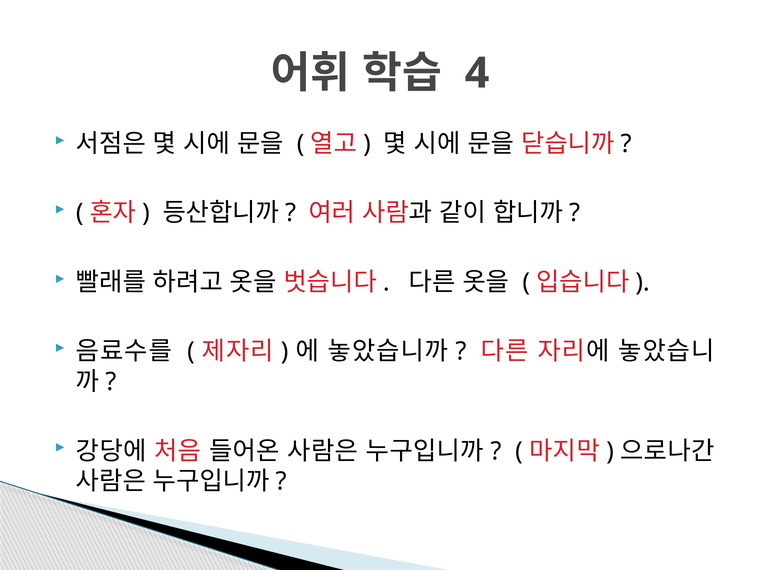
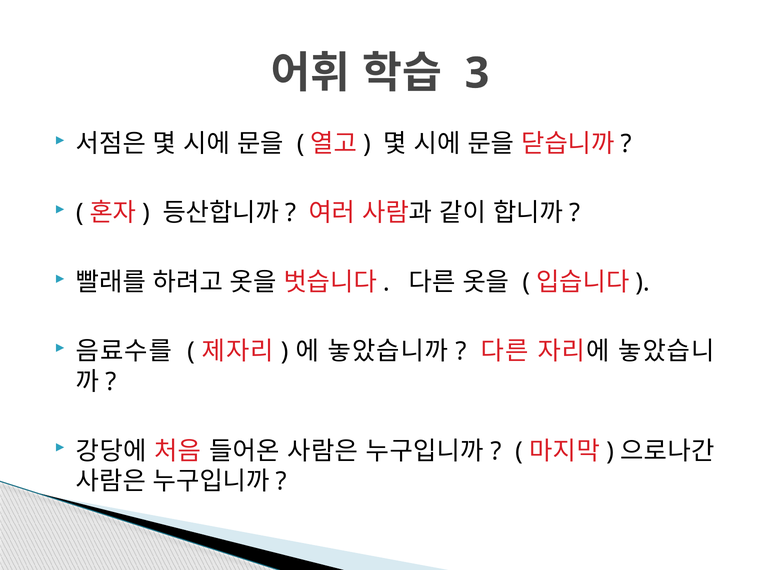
4: 4 -> 3
